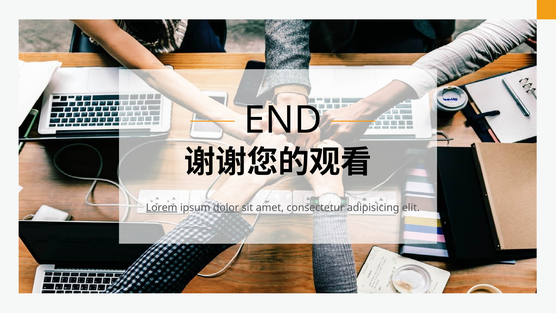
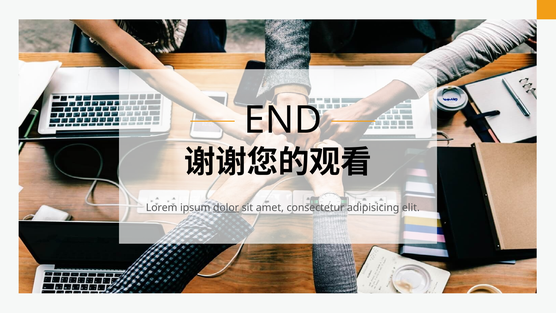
Lorem underline: present -> none
